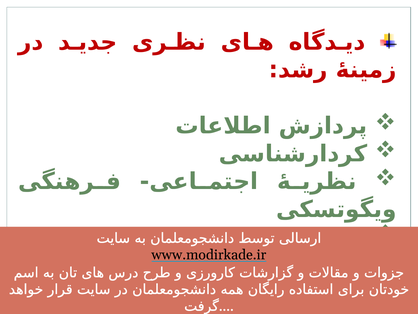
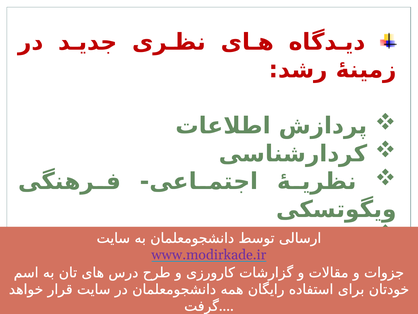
www.modirkade.ir at (209, 255) colour: black -> purple
